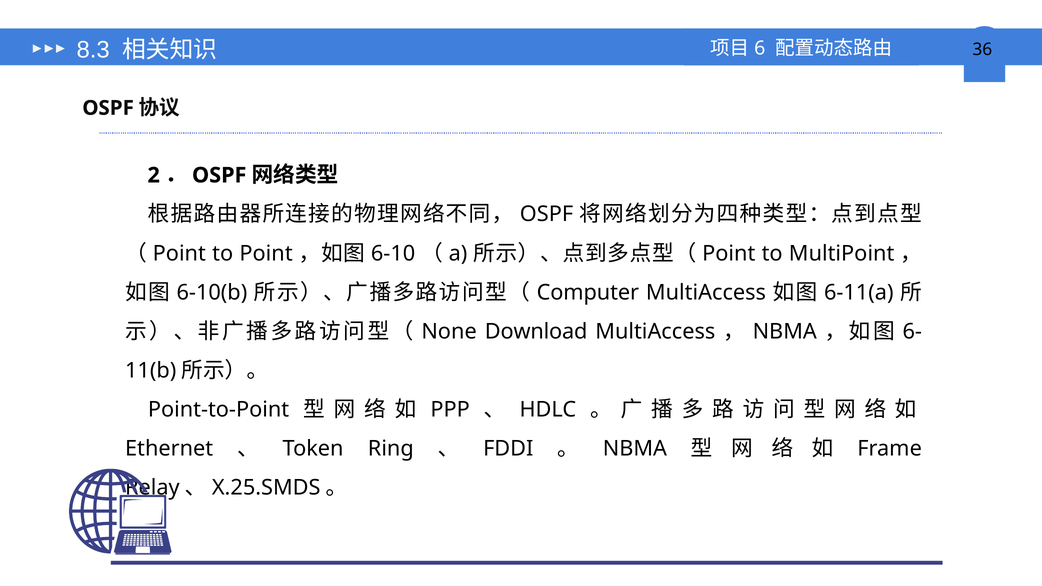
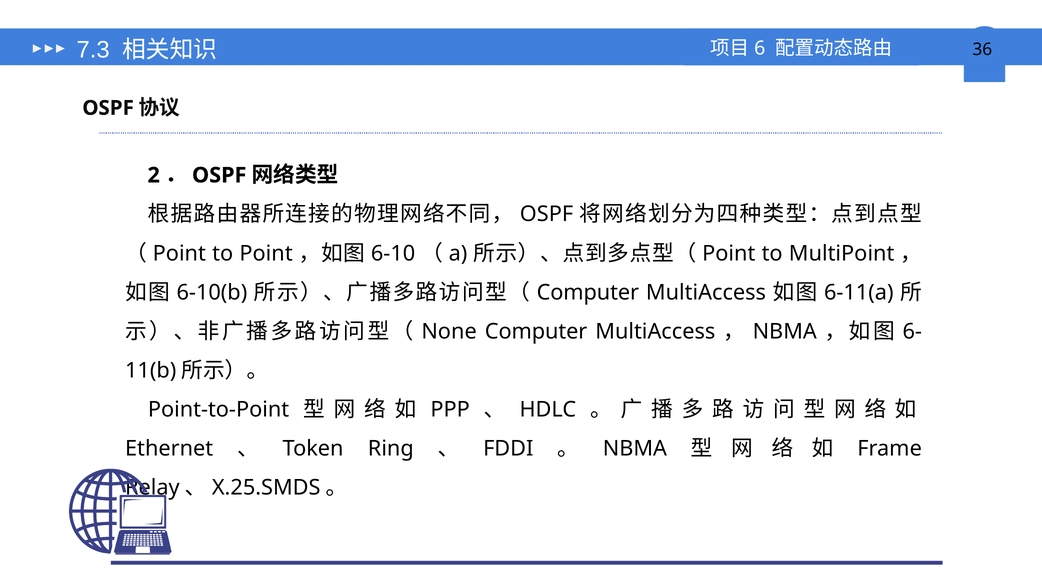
8.3: 8.3 -> 7.3
Download at (536, 331): Download -> Computer
